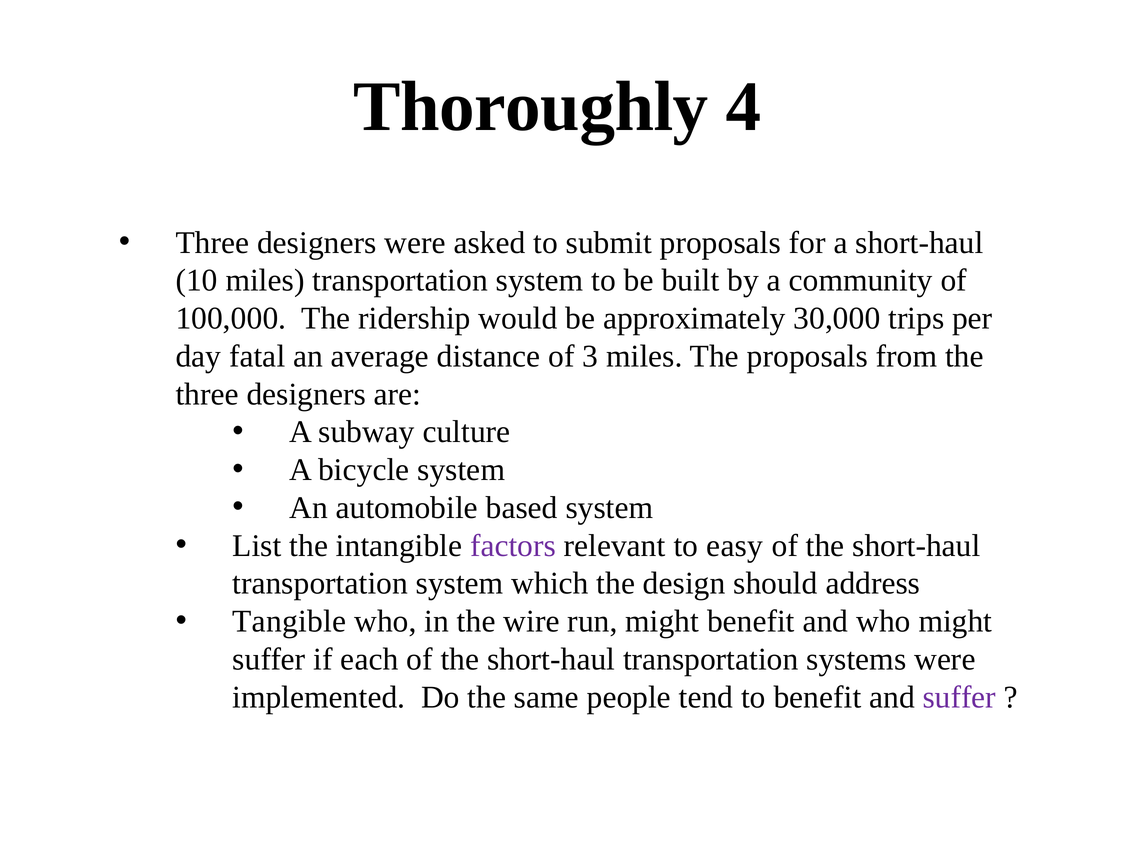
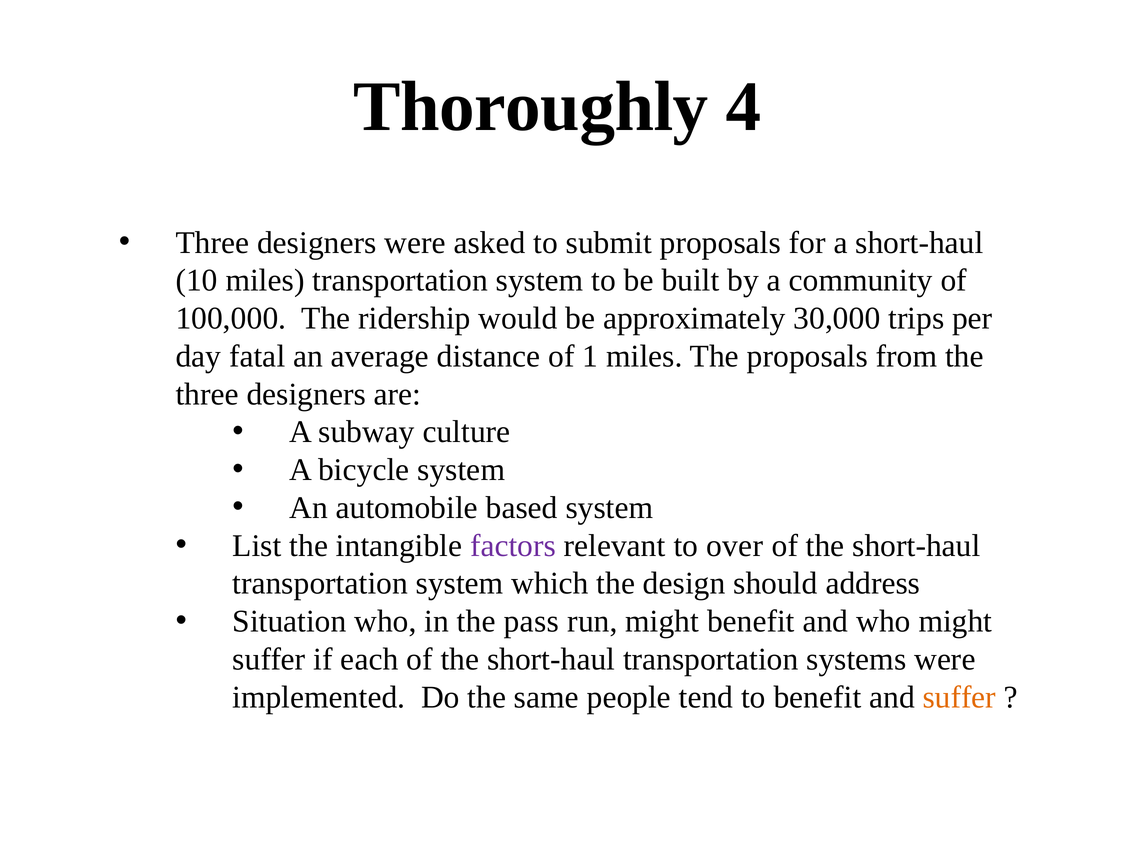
3: 3 -> 1
easy: easy -> over
Tangible: Tangible -> Situation
wire: wire -> pass
suffer at (959, 697) colour: purple -> orange
